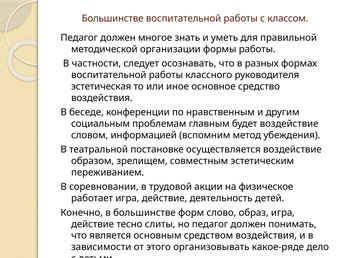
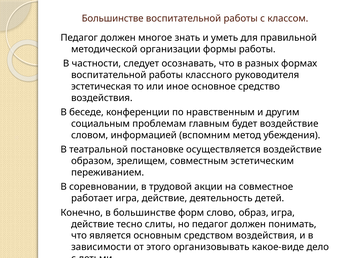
физическое: физическое -> совместное
какое-ряде: какое-ряде -> какое-виде
